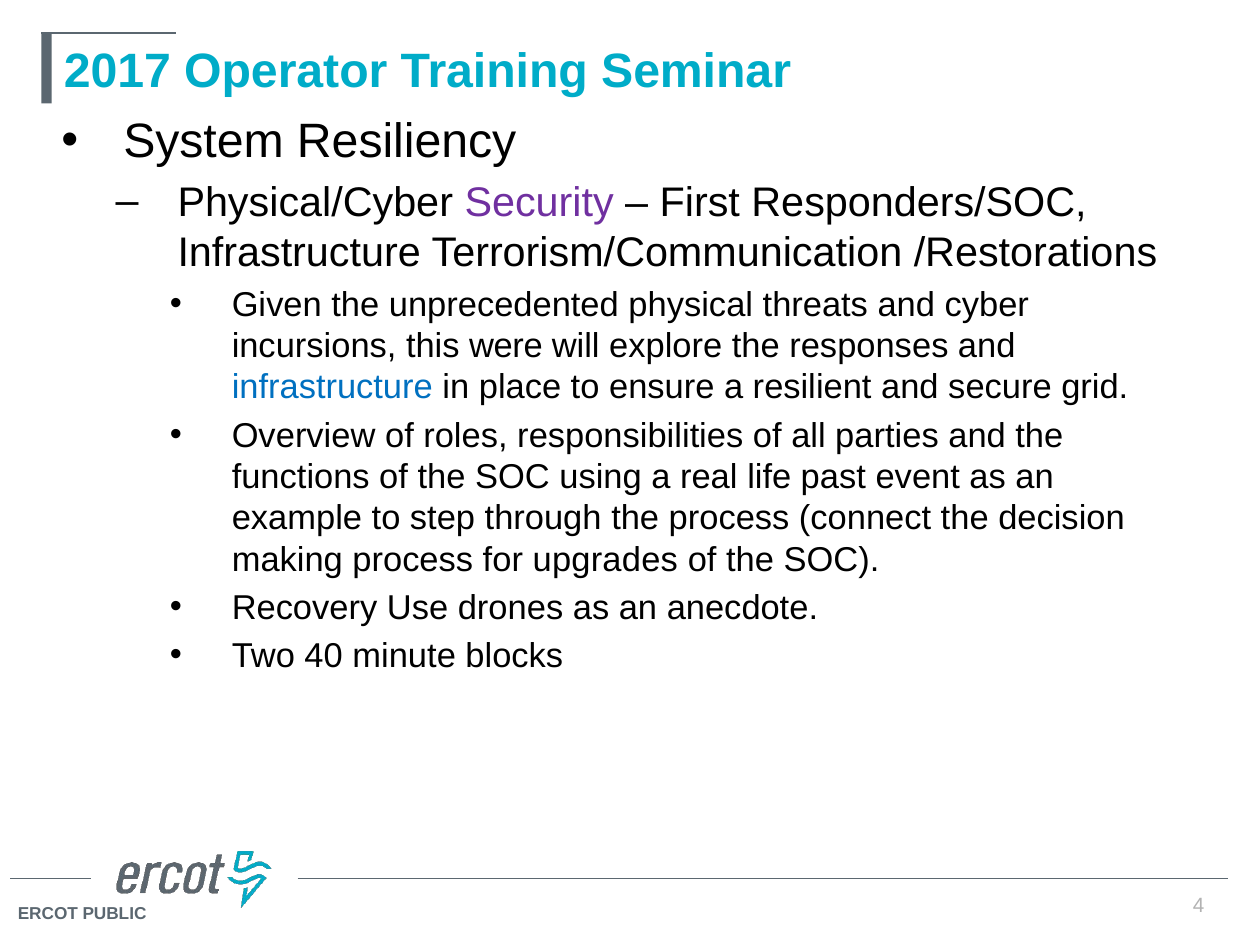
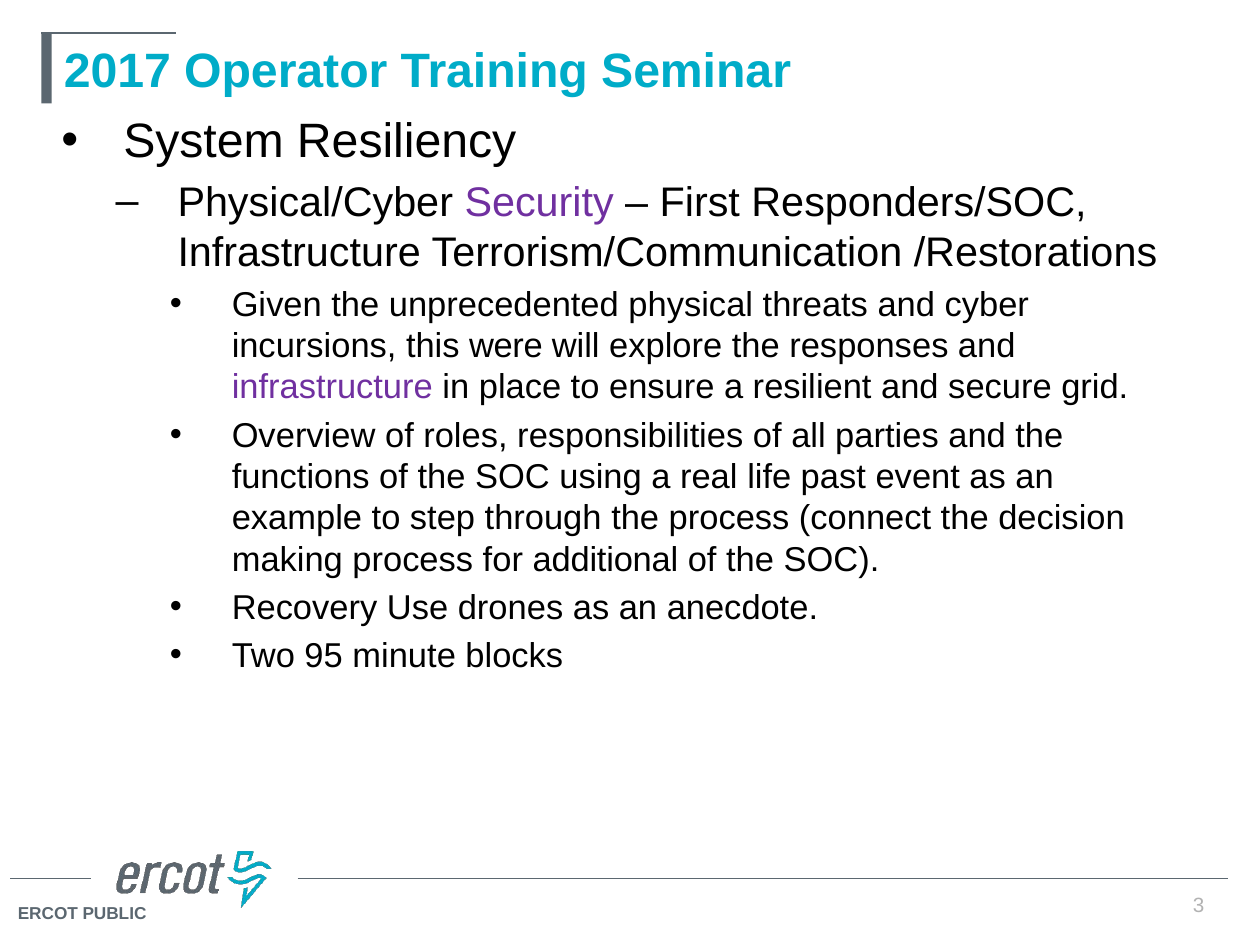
infrastructure at (332, 387) colour: blue -> purple
upgrades: upgrades -> additional
40: 40 -> 95
4: 4 -> 3
